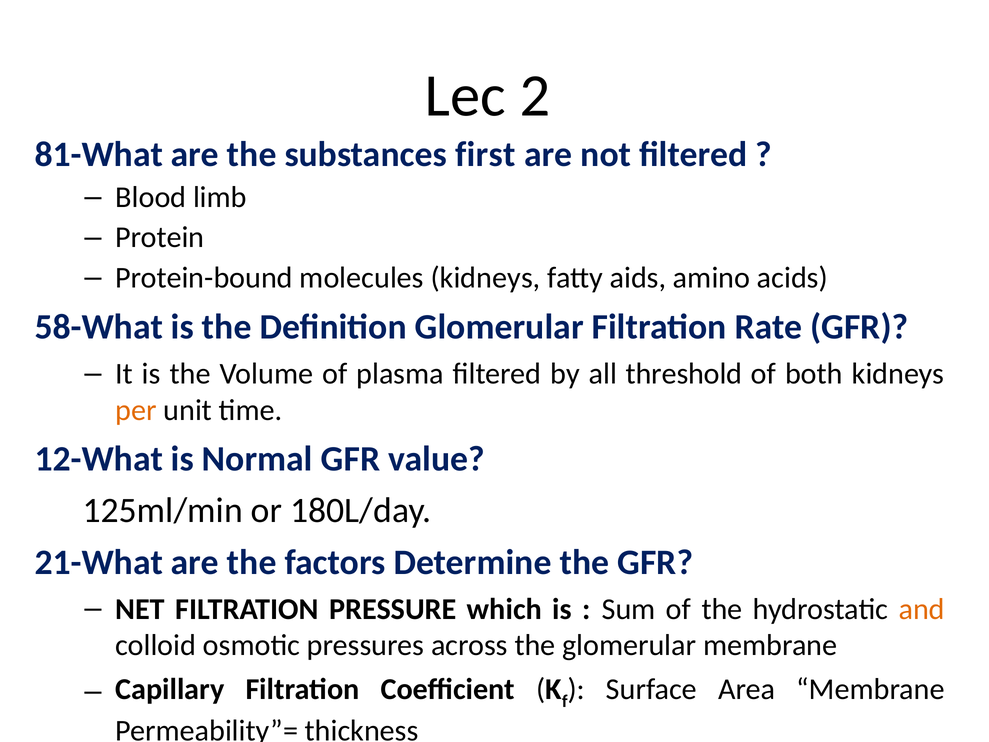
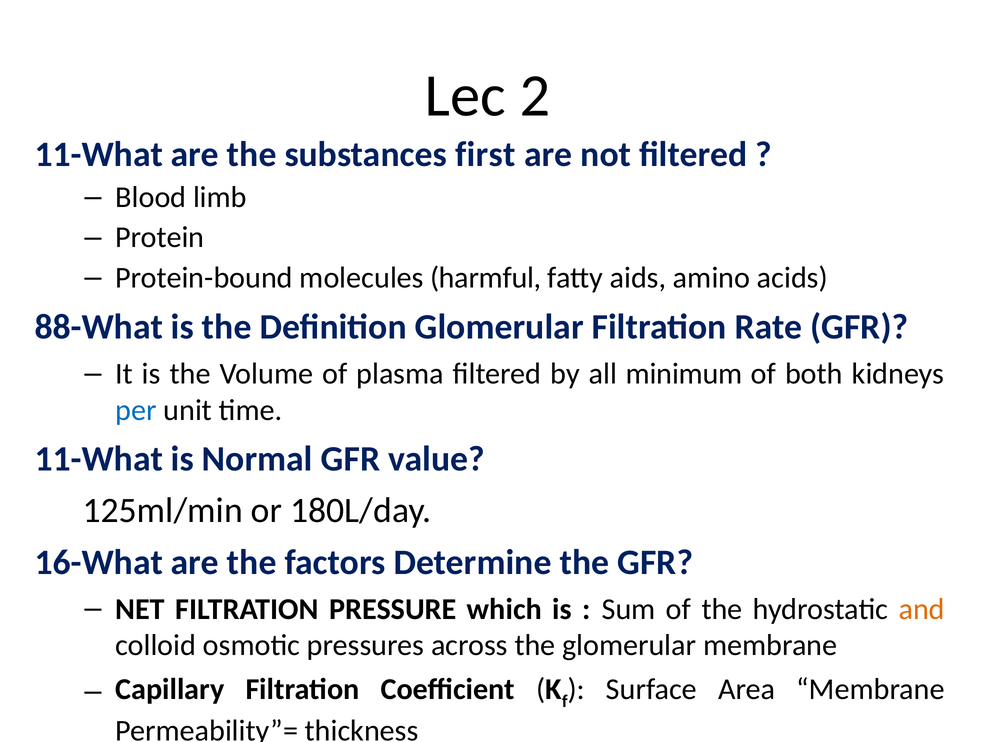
81-What at (99, 154): 81-What -> 11-What
molecules kidneys: kidneys -> harmful
58-What: 58-What -> 88-What
threshold: threshold -> minimum
per colour: orange -> blue
12-What at (99, 459): 12-What -> 11-What
21-What: 21-What -> 16-What
